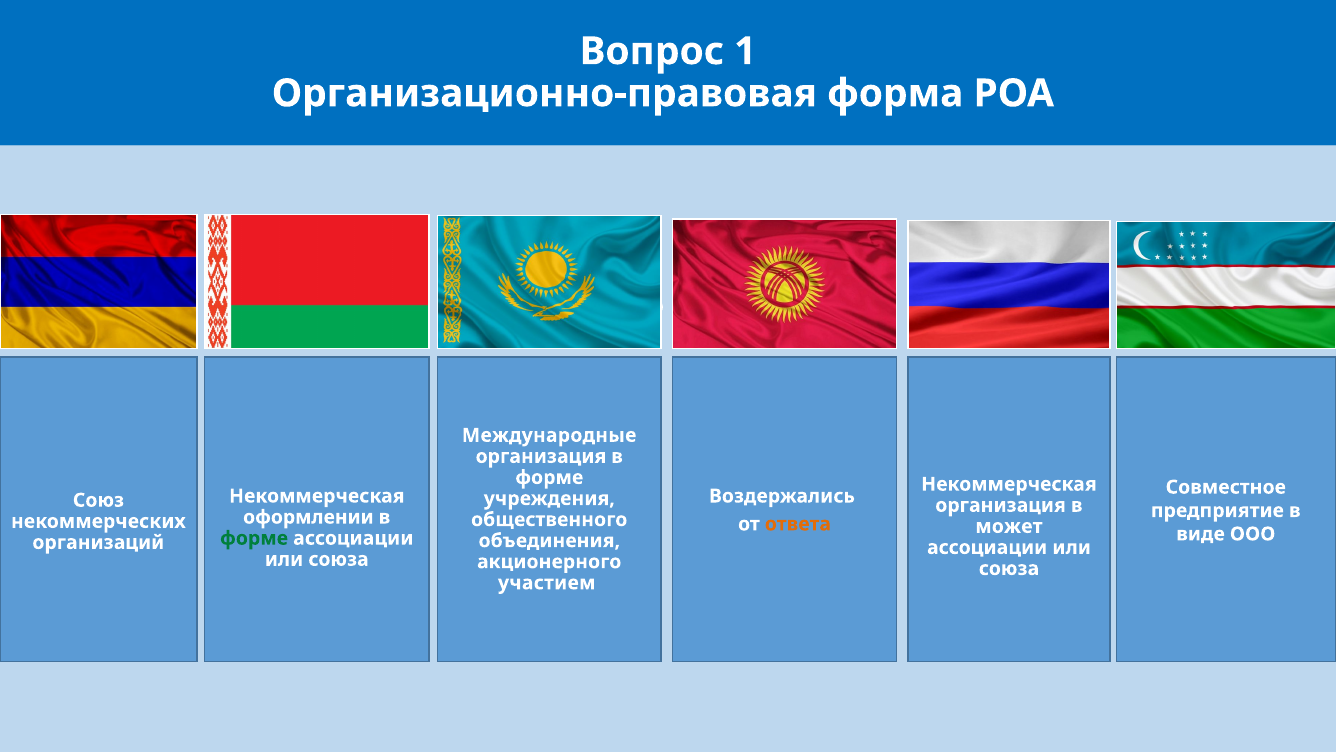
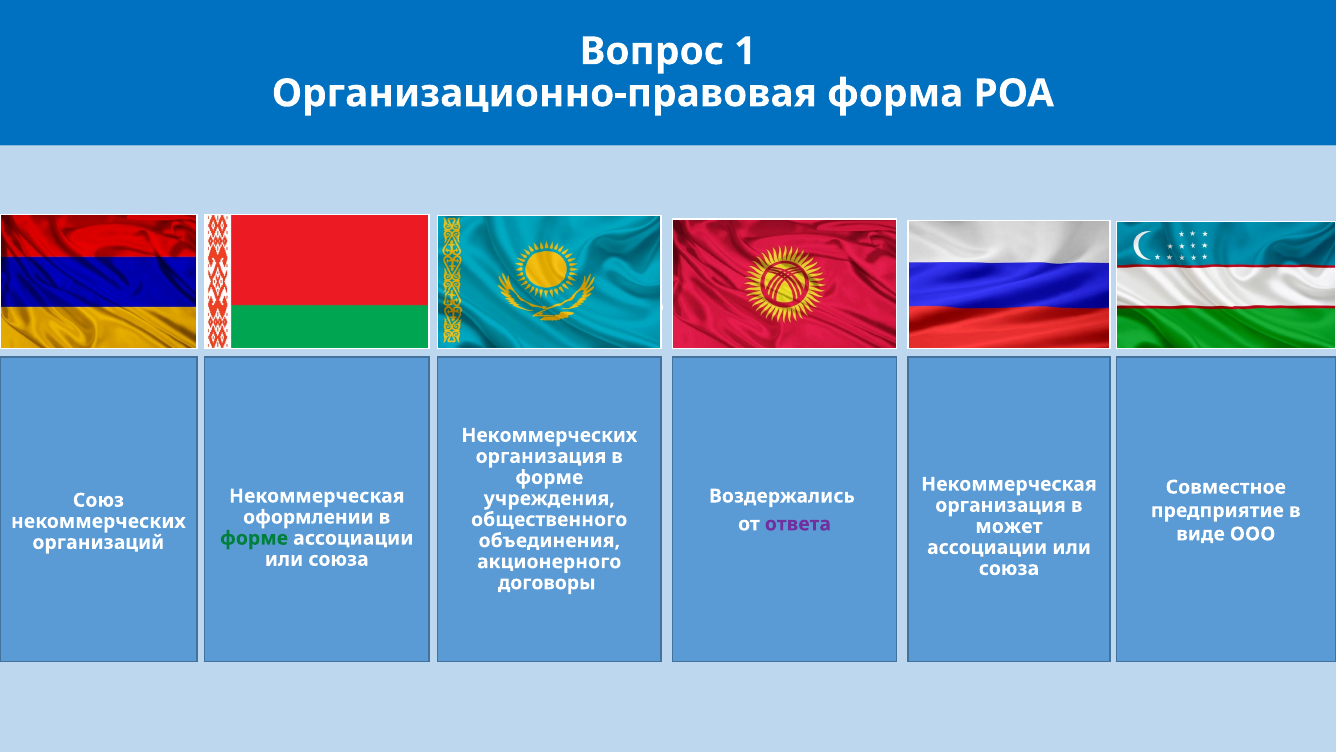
Международные at (549, 435): Международные -> Некоммерческих
ответа colour: orange -> purple
участием: участием -> договоры
